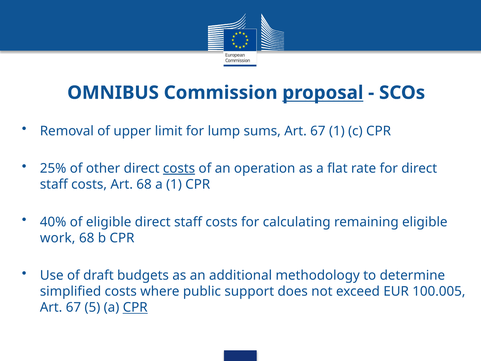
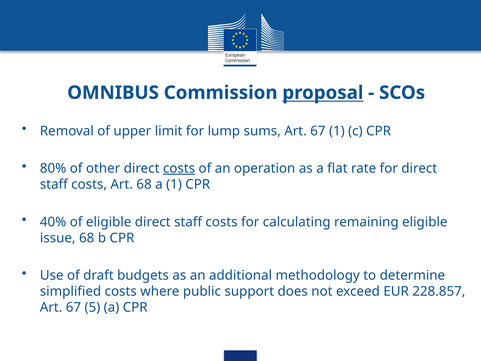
25%: 25% -> 80%
work: work -> issue
100.005: 100.005 -> 228.857
CPR at (135, 307) underline: present -> none
